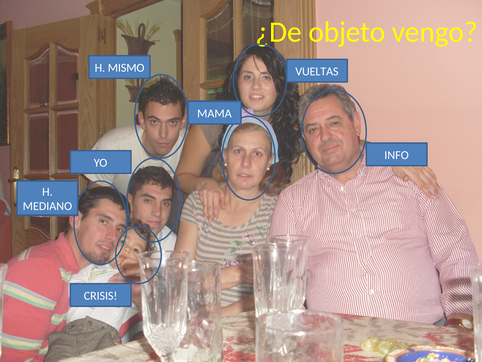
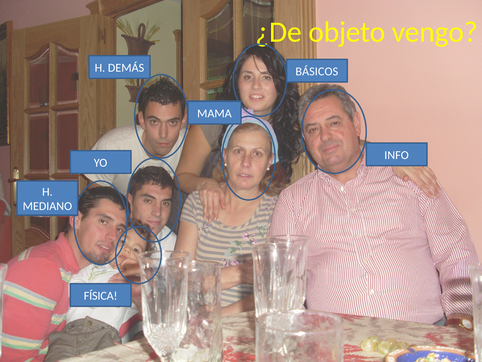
MISMO: MISMO -> DEMÁS
VUELTAS: VUELTAS -> BÁSICOS
CRISIS: CRISIS -> FÍSICA
